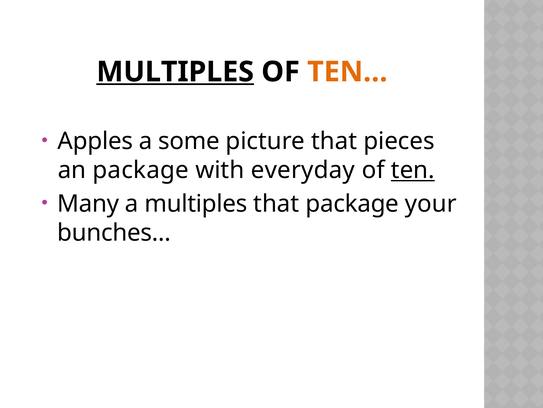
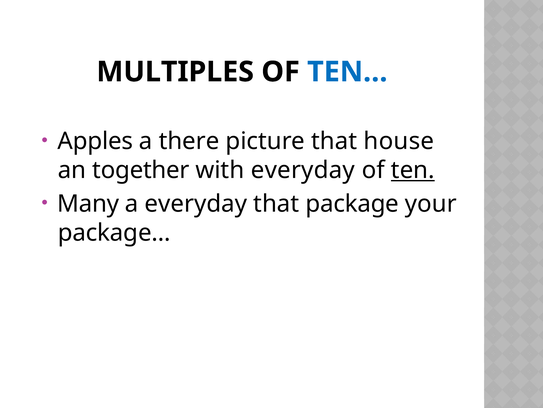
MULTIPLES at (175, 72) underline: present -> none
TEN… colour: orange -> blue
some: some -> there
pieces: pieces -> house
an package: package -> together
a multiples: multiples -> everyday
bunches…: bunches… -> package…
